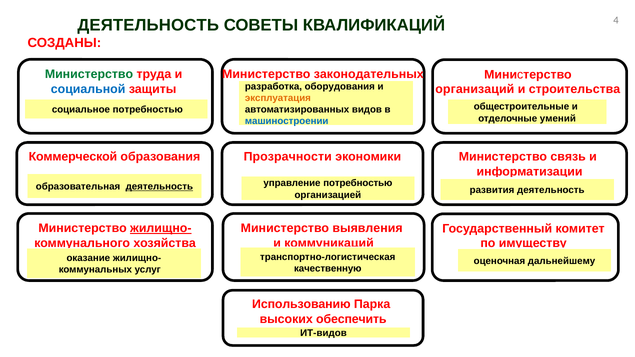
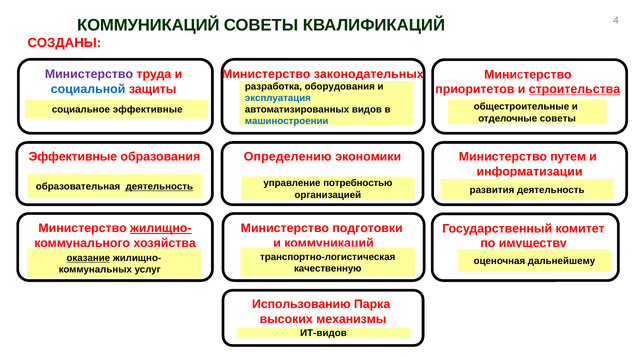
ДЕЯТЕЛЬНОСТЬ at (148, 25): ДЕЯТЕЛЬНОСТЬ -> КОММУНИКАЦИЙ
Министерство at (89, 74) colour: green -> purple
организаций: организаций -> приоритетов
строительства underline: none -> present
эксплуатация colour: orange -> blue
социальное потребностью: потребностью -> эффективные
отделочные умений: умений -> советы
Коммерческой at (73, 157): Коммерческой -> Эффективные
Прозрачности: Прозрачности -> Определению
связь: связь -> путем
выявления: выявления -> подготовки
оказание underline: none -> present
обеспечить: обеспечить -> механизмы
